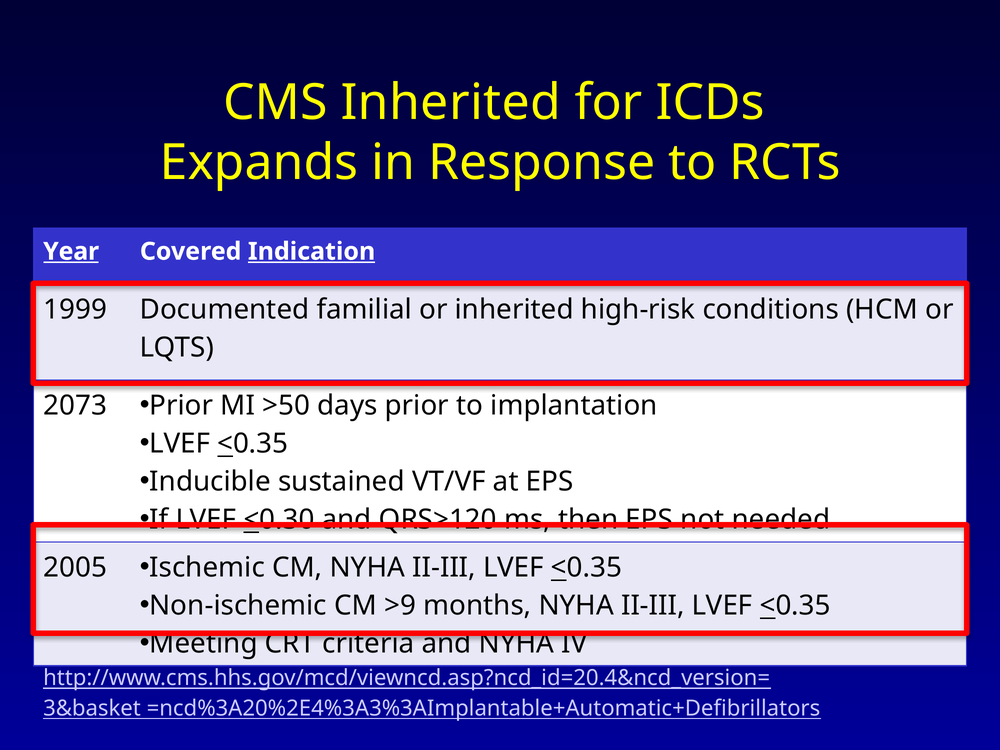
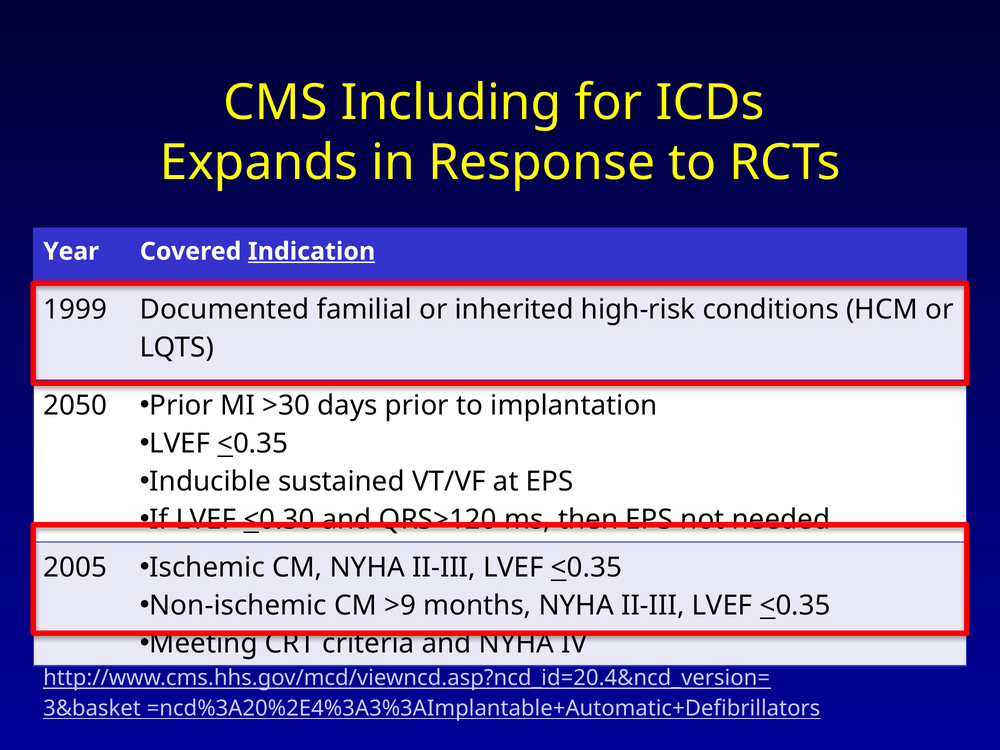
CMS Inherited: Inherited -> Including
Year underline: present -> none
2073: 2073 -> 2050
>50: >50 -> >30
